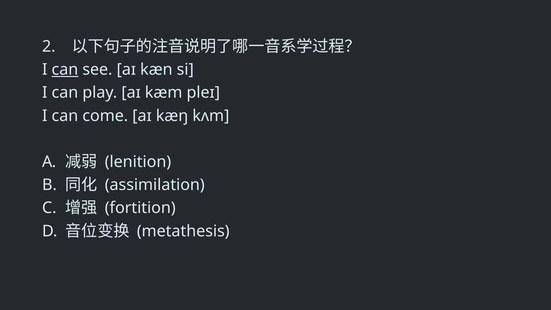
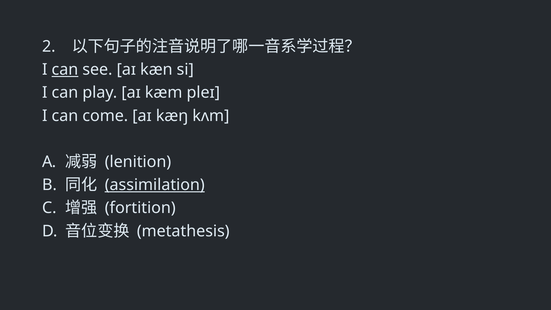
assimilation underline: none -> present
